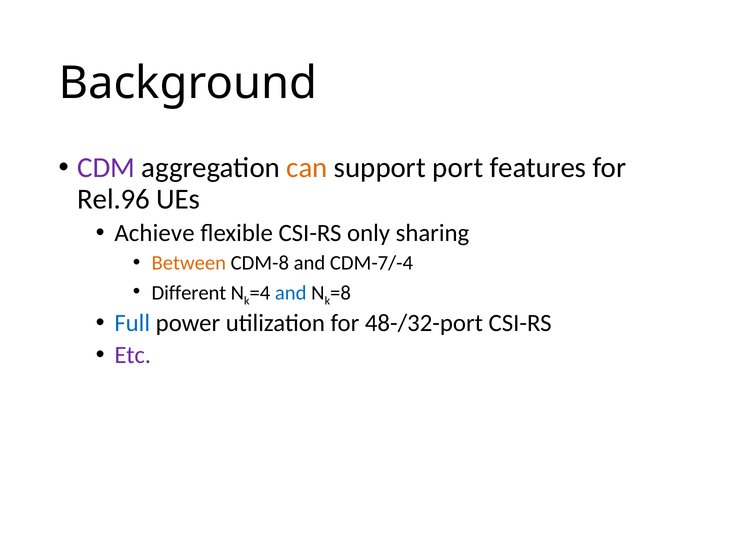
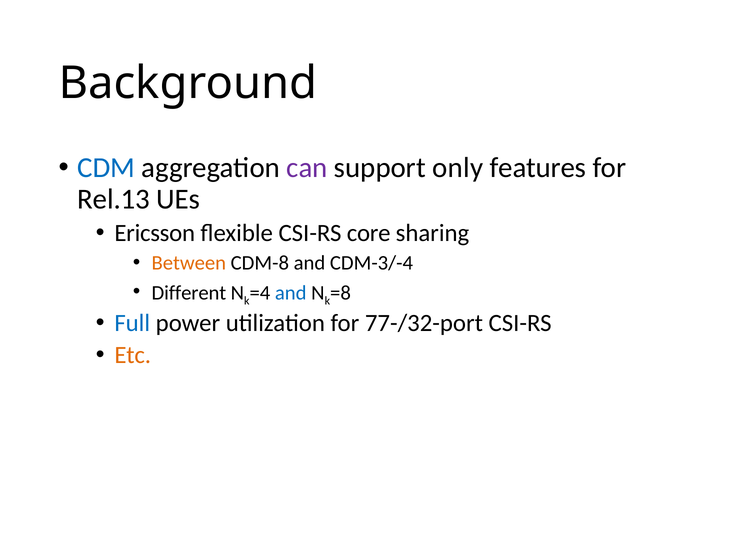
CDM colour: purple -> blue
can colour: orange -> purple
port: port -> only
Rel.96: Rel.96 -> Rel.13
Achieve: Achieve -> Ericsson
only: only -> core
CDM-7/-4: CDM-7/-4 -> CDM-3/-4
48-/32-port: 48-/32-port -> 77-/32-port
Etc colour: purple -> orange
